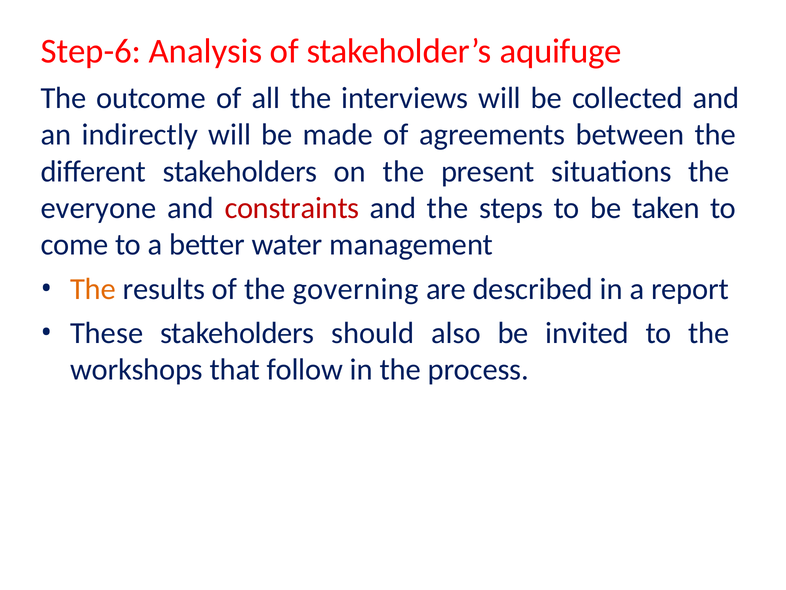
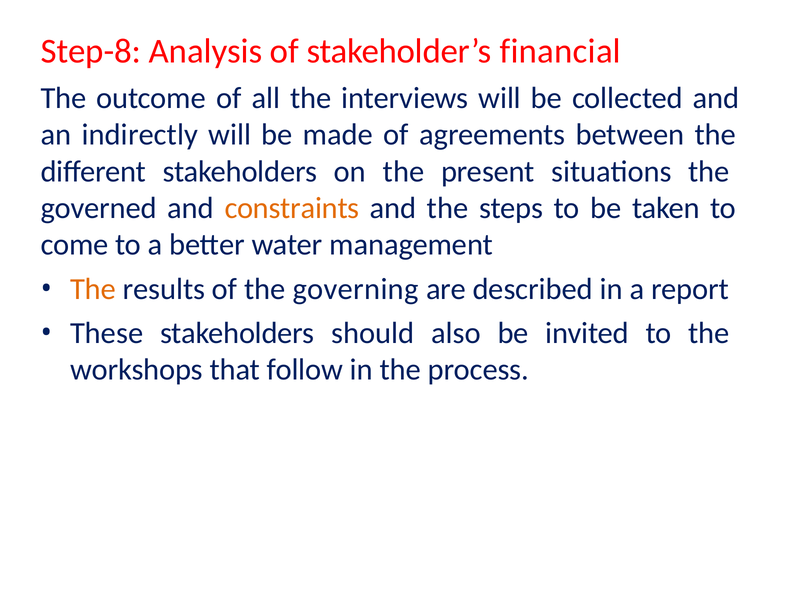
Step-6: Step-6 -> Step-8
aquifuge: aquifuge -> financial
everyone: everyone -> governed
constraints colour: red -> orange
